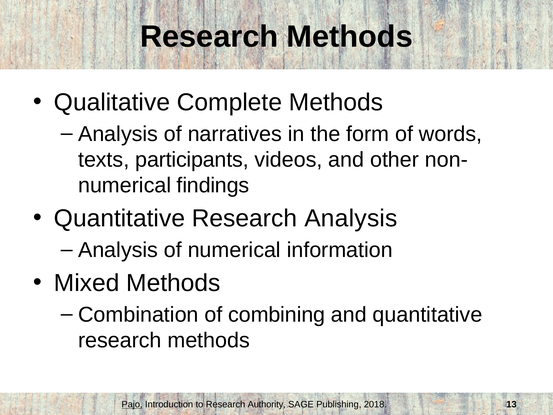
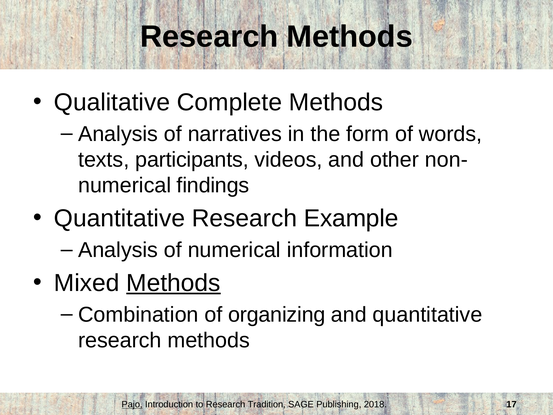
Research Analysis: Analysis -> Example
Methods at (173, 283) underline: none -> present
combining: combining -> organizing
Authority: Authority -> Tradition
13: 13 -> 17
